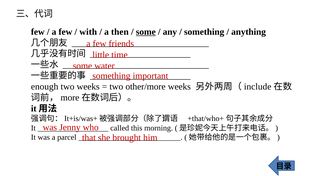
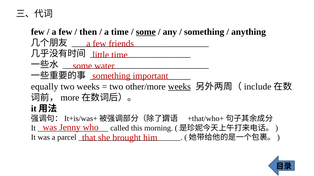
with: with -> then
a then: then -> time
enough: enough -> equally
weeks at (179, 87) underline: none -> present
